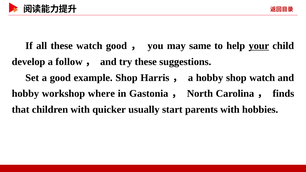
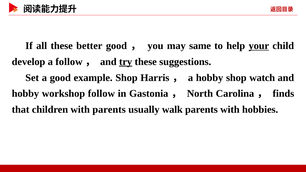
these watch: watch -> better
try underline: none -> present
workshop where: where -> follow
with quicker: quicker -> parents
start: start -> walk
